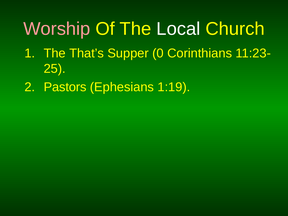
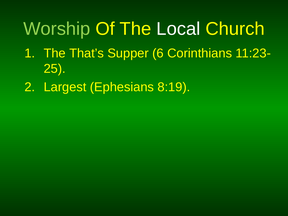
Worship colour: pink -> light green
0: 0 -> 6
Pastors: Pastors -> Largest
1:19: 1:19 -> 8:19
